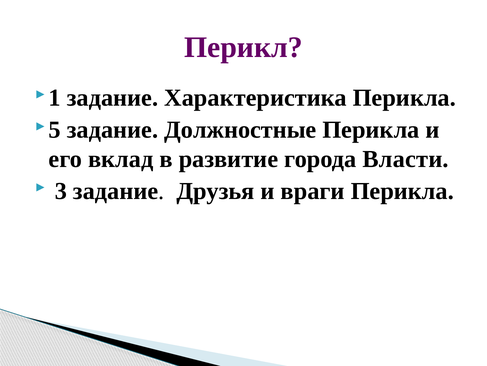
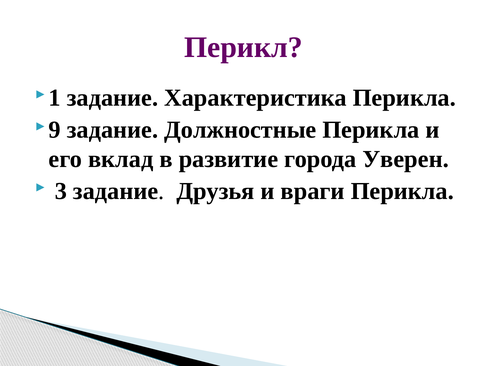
5: 5 -> 9
Власти: Власти -> Уверен
